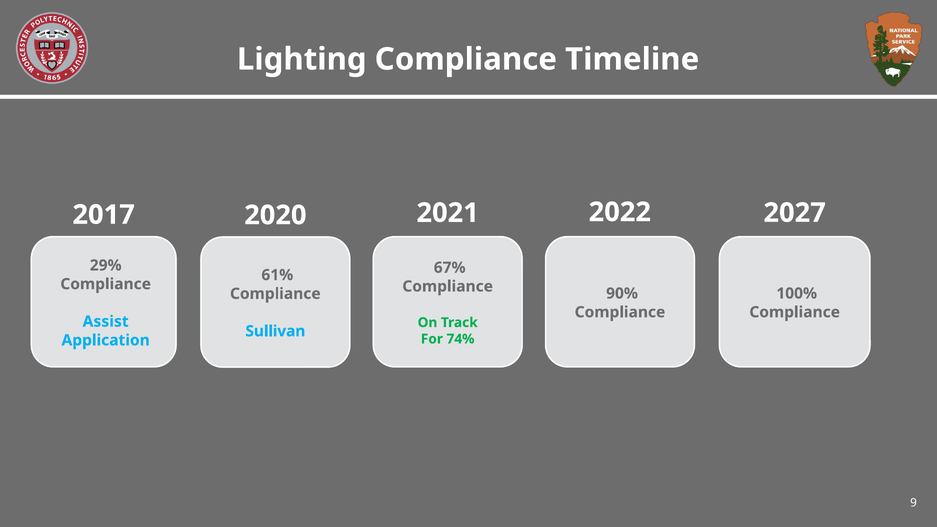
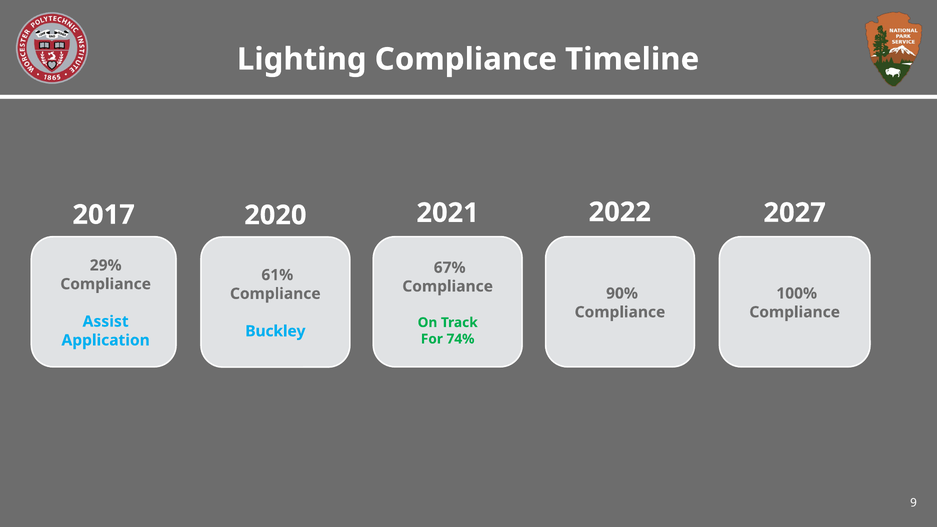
Sullivan: Sullivan -> Buckley
